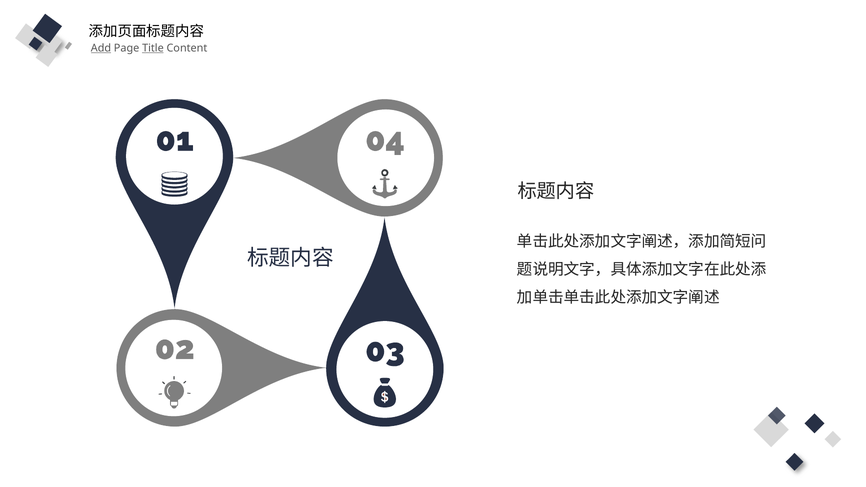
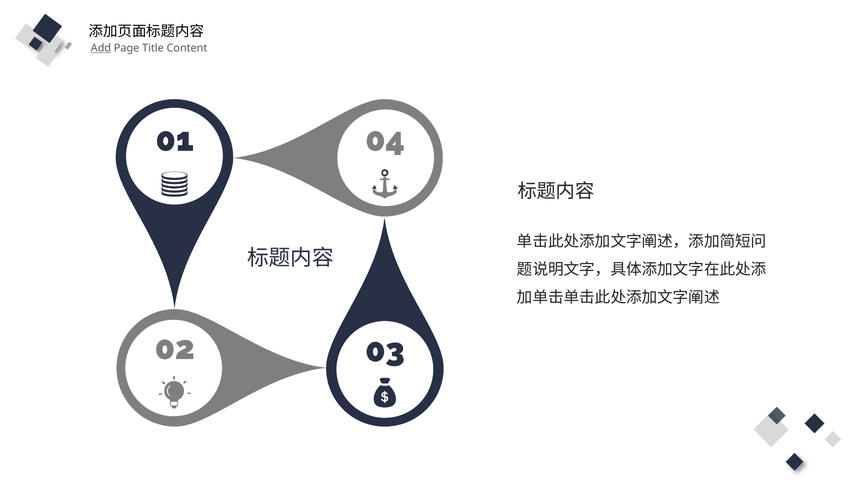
Title underline: present -> none
